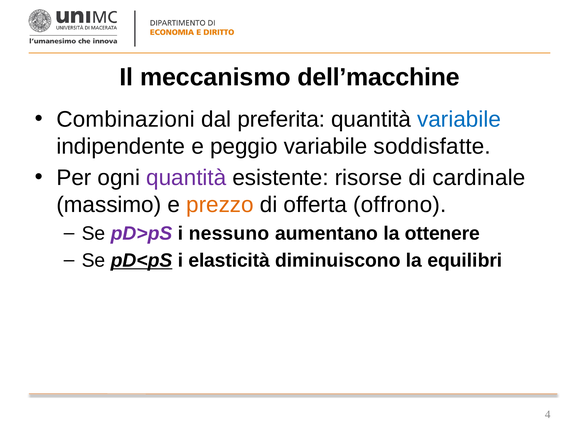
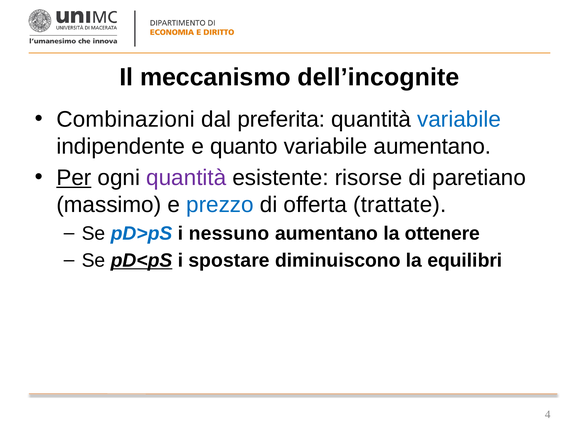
dell’macchine: dell’macchine -> dell’incognite
peggio: peggio -> quanto
variabile soddisfatte: soddisfatte -> aumentano
Per underline: none -> present
cardinale: cardinale -> paretiano
prezzo colour: orange -> blue
offrono: offrono -> trattate
pD>pS colour: purple -> blue
elasticità: elasticità -> spostare
